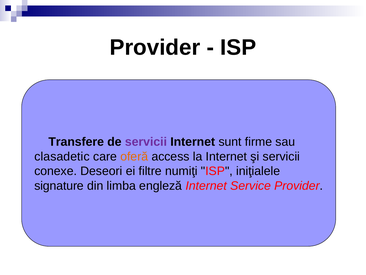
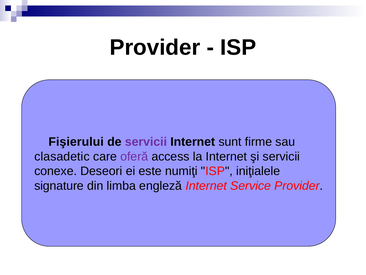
Transfere: Transfere -> Fişierului
oferă colour: orange -> purple
filtre: filtre -> este
